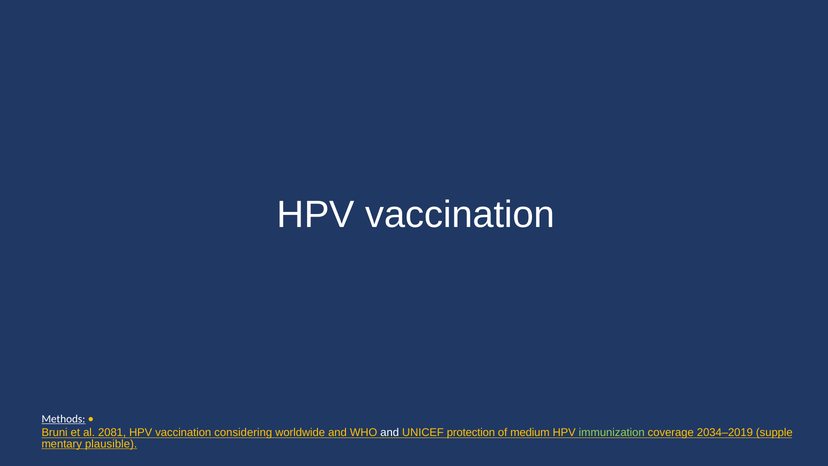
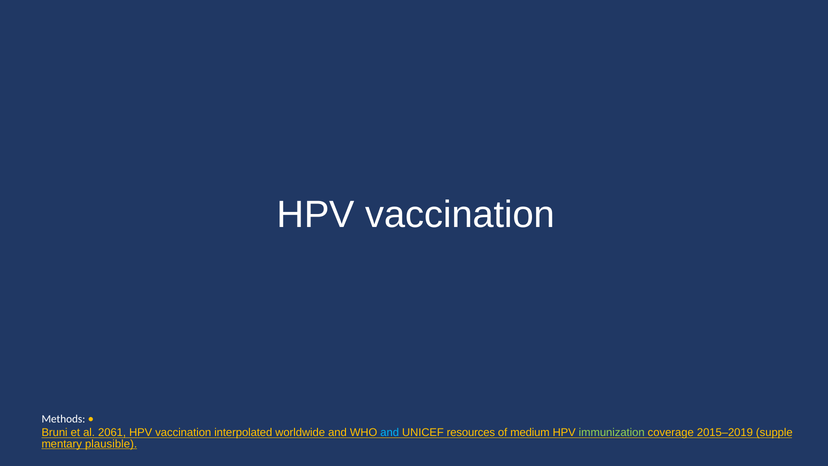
Methods underline: present -> none
2081: 2081 -> 2061
considering: considering -> interpolated
and at (390, 432) colour: white -> light blue
protection: protection -> resources
2034–2019: 2034–2019 -> 2015–2019
